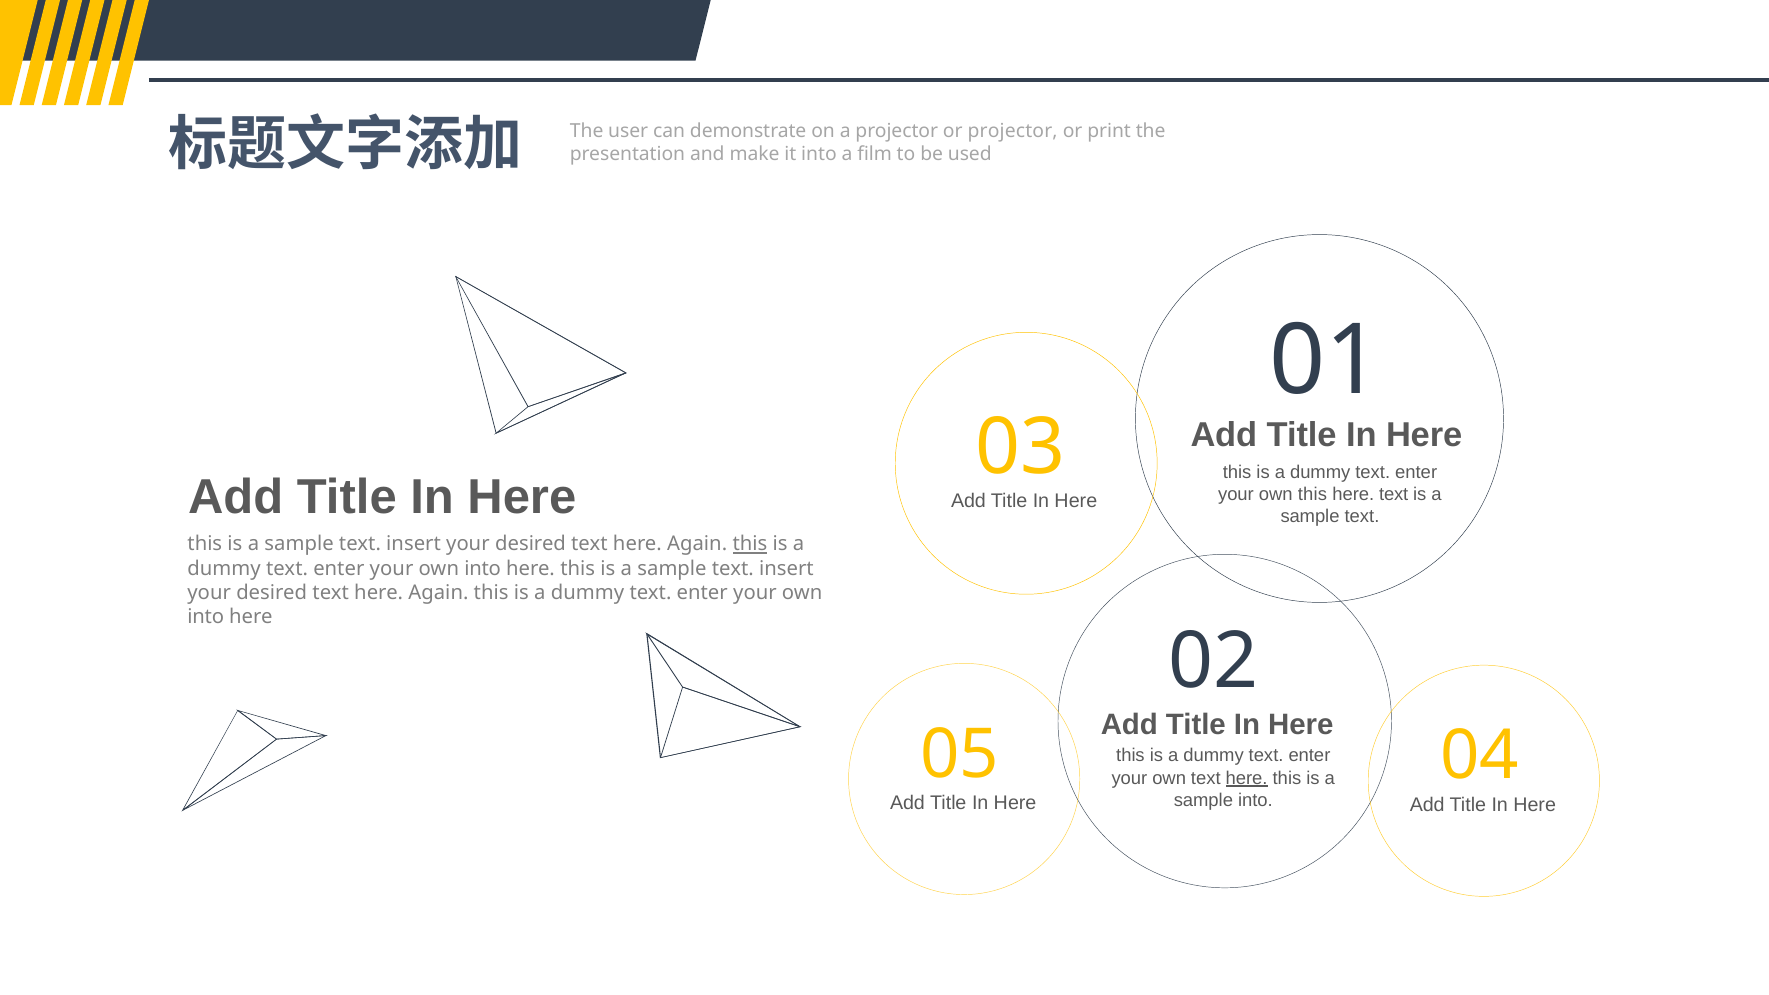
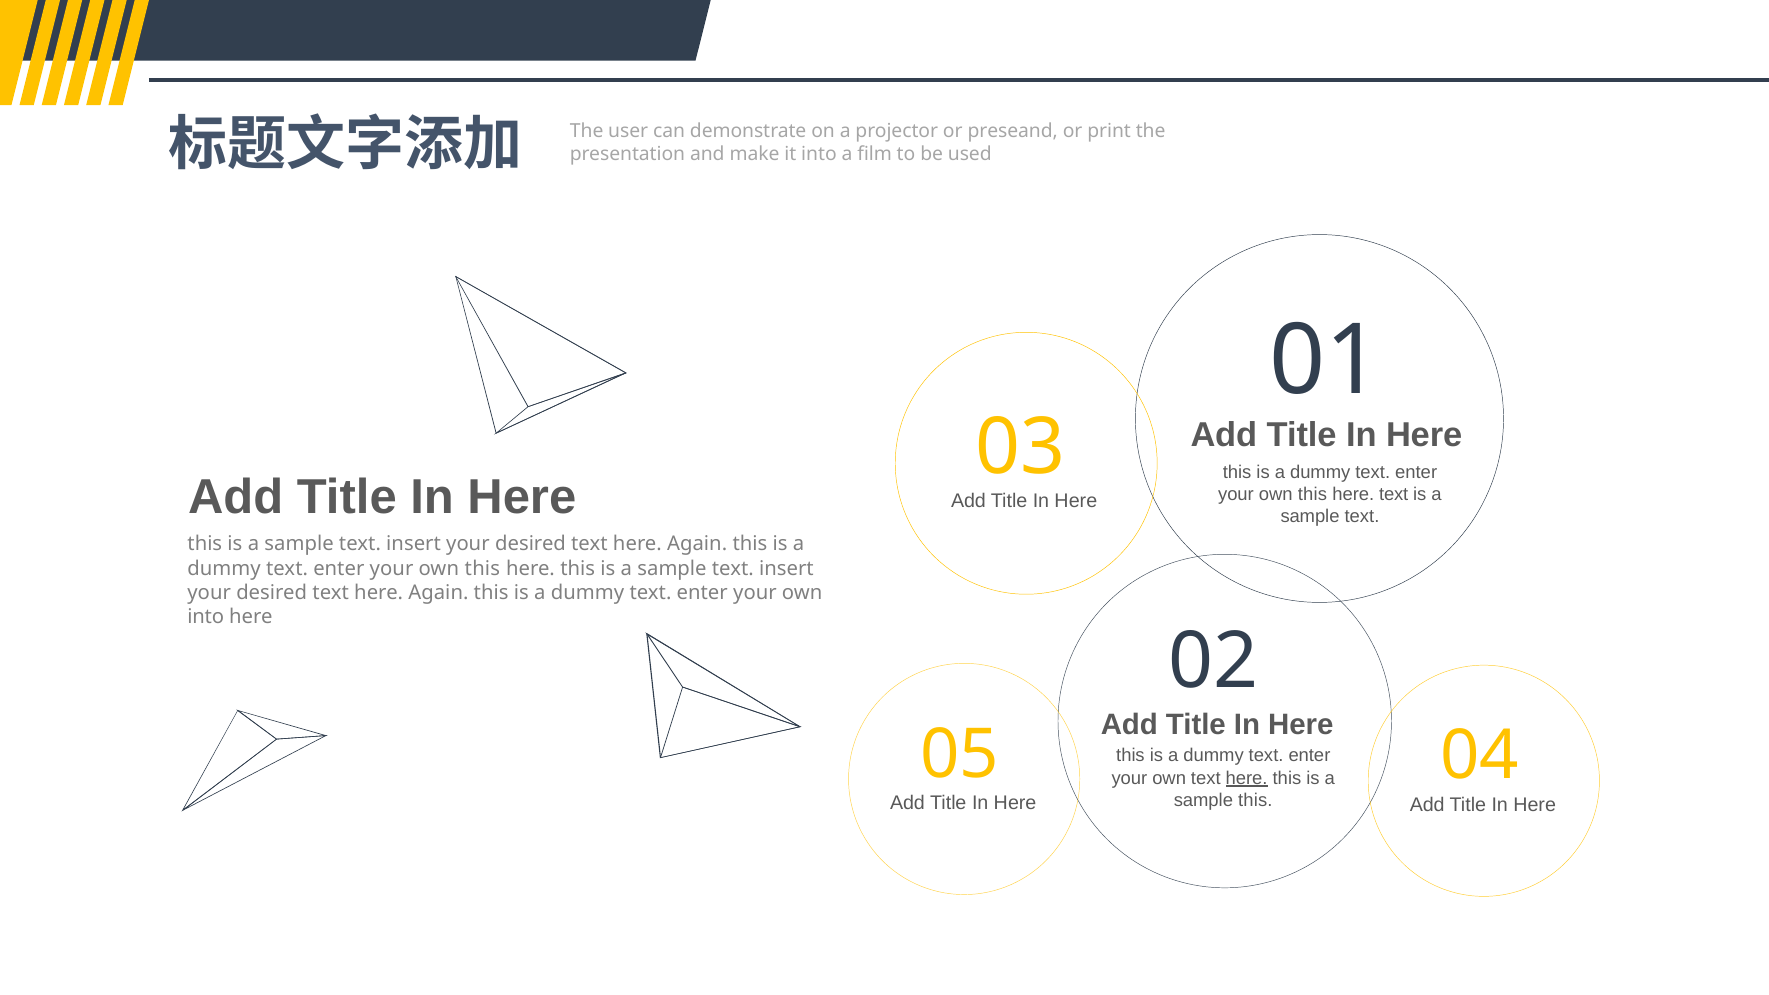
or projector: projector -> preseand
this at (750, 544) underline: present -> none
into at (483, 569): into -> this
sample into: into -> this
